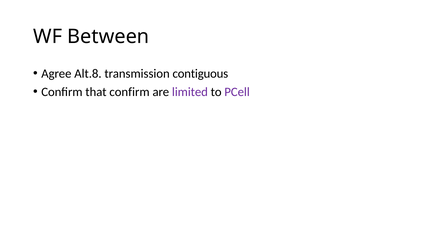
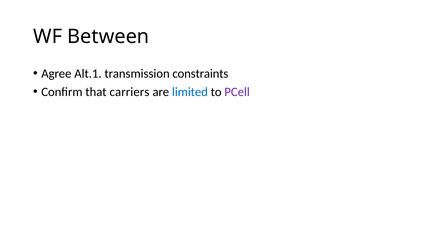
Alt.8: Alt.8 -> Alt.1
contiguous: contiguous -> constraints
that confirm: confirm -> carriers
limited colour: purple -> blue
